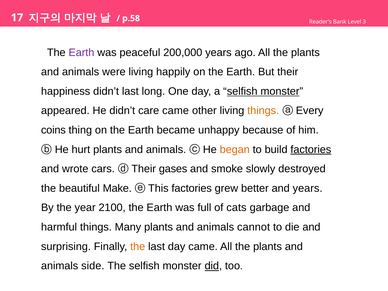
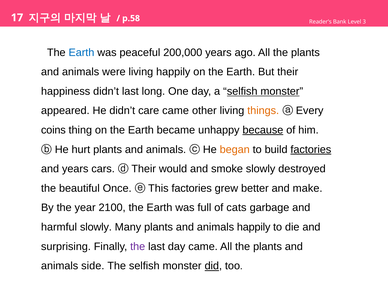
Earth at (81, 52) colour: purple -> blue
because underline: none -> present
and wrote: wrote -> years
gases: gases -> would
Make: Make -> Once
and years: years -> make
harmful things: things -> slowly
animals cannot: cannot -> happily
the at (138, 246) colour: orange -> purple
